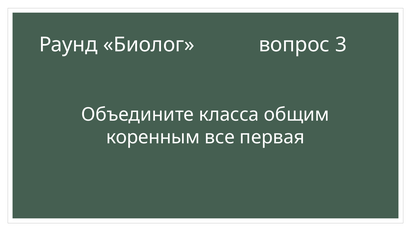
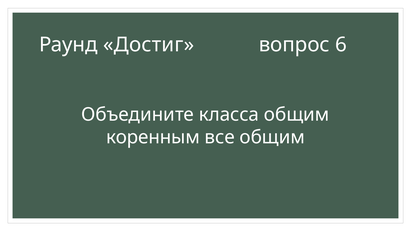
Биолог: Биолог -> Достиг
3: 3 -> 6
все первая: первая -> общим
